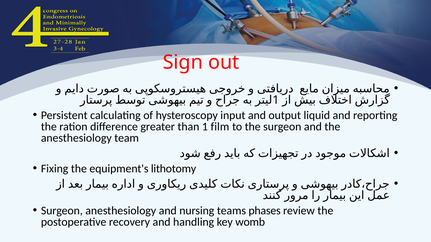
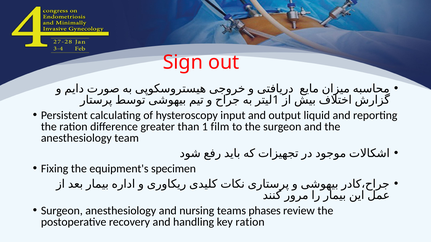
lithotomy: lithotomy -> specimen
key womb: womb -> ration
